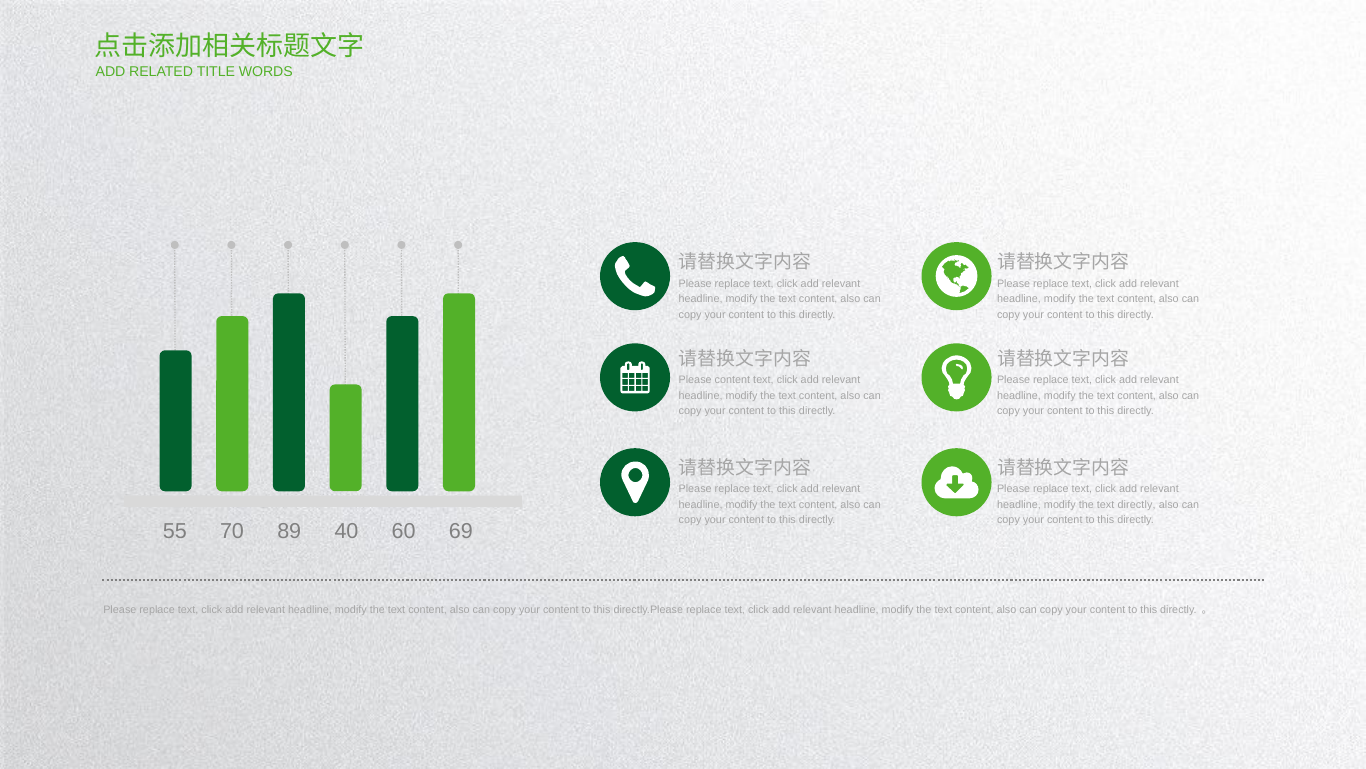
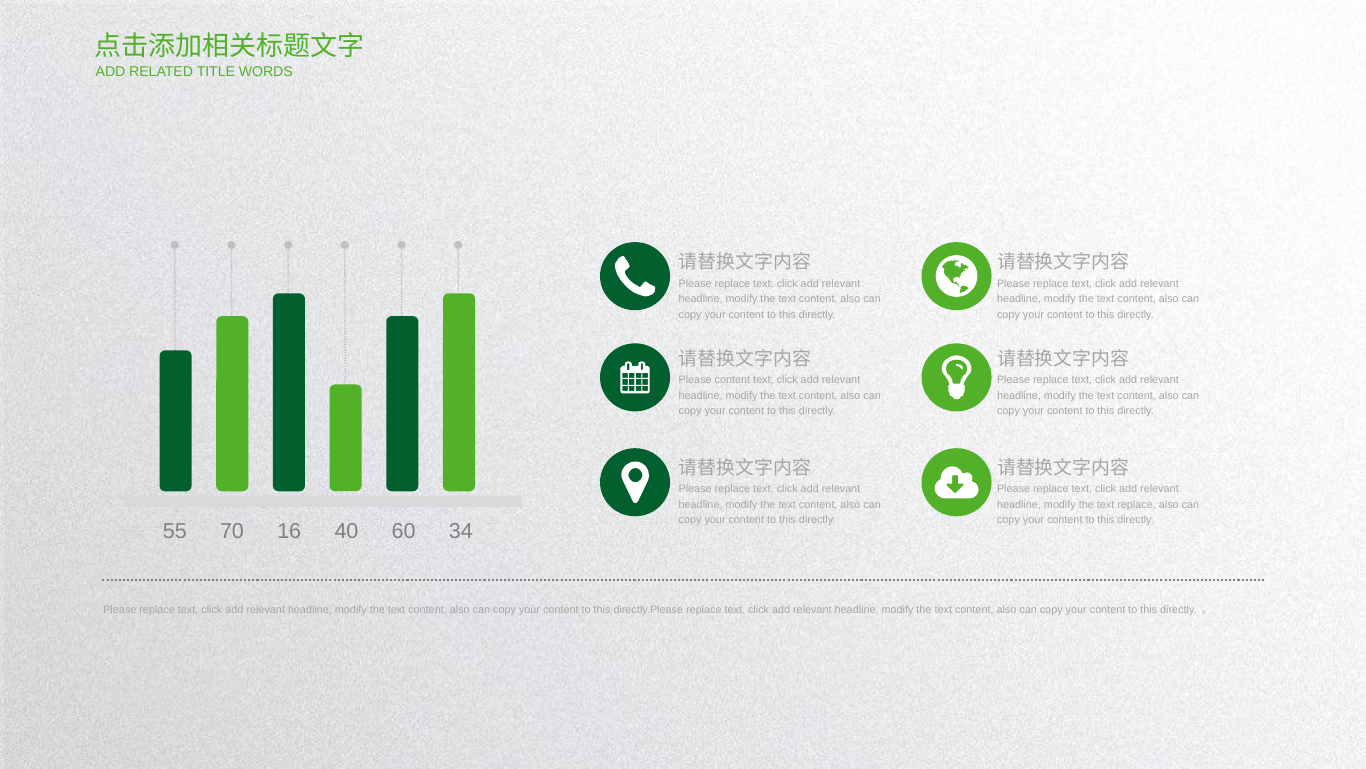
text directly: directly -> replace
89: 89 -> 16
69: 69 -> 34
